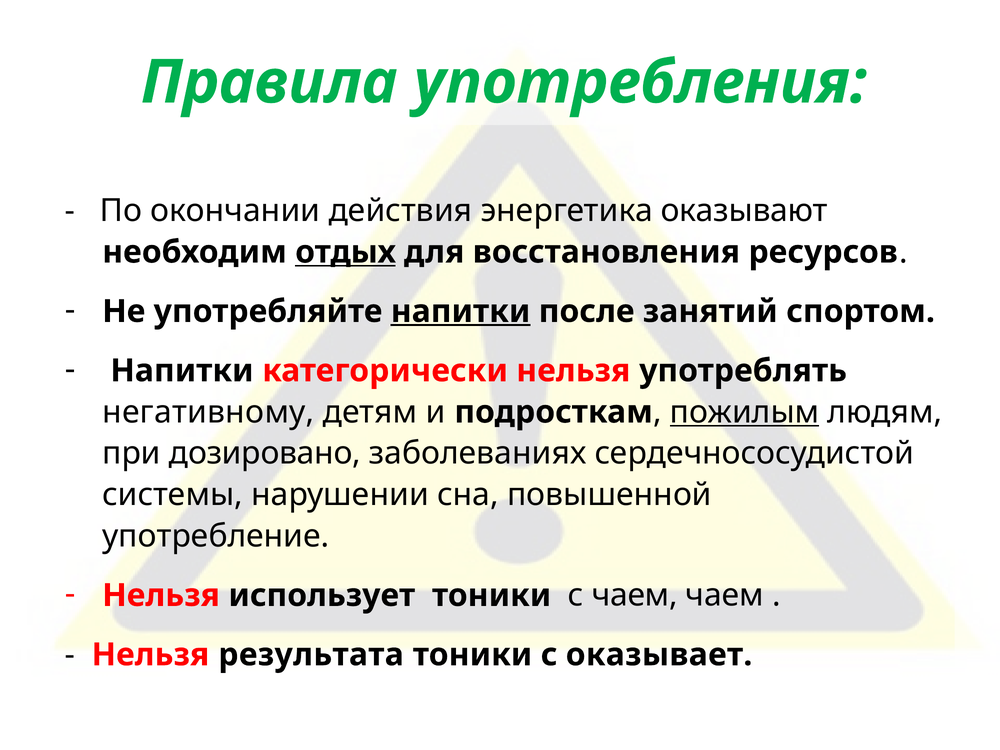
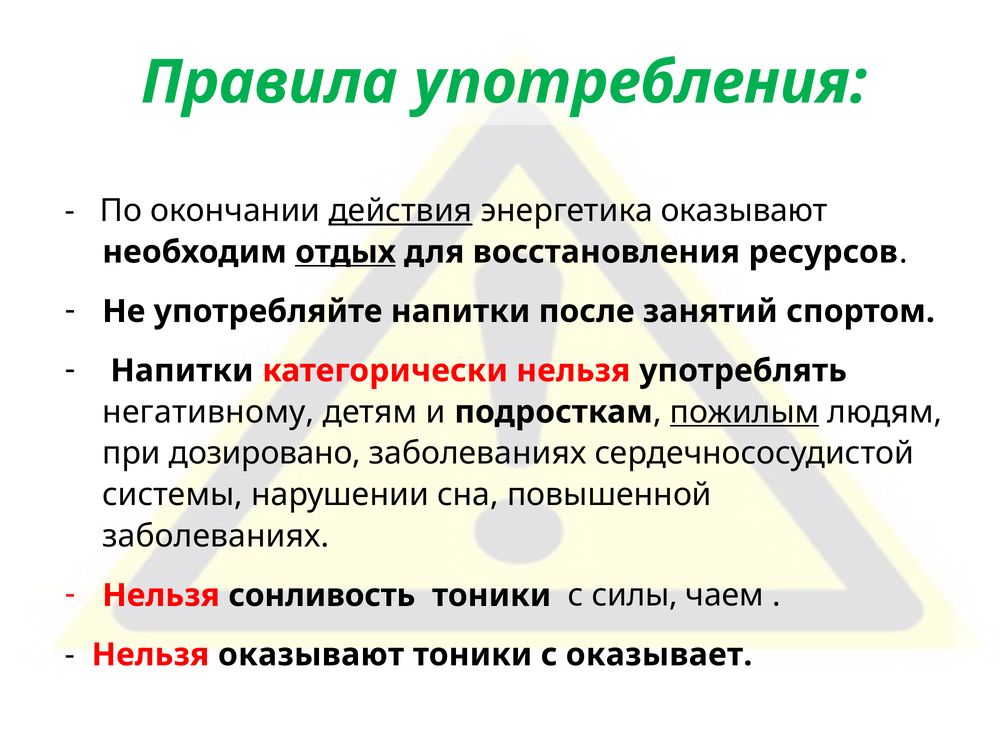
действия underline: none -> present
напитки at (461, 311) underline: present -> none
употребление at (216, 536): употребление -> заболеваниях
использует: использует -> сонливость
с чаем: чаем -> силы
Нельзя результата: результата -> оказывают
